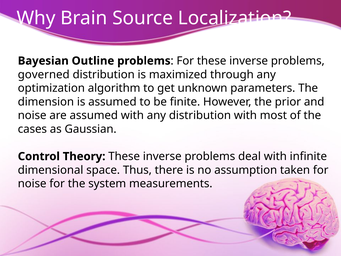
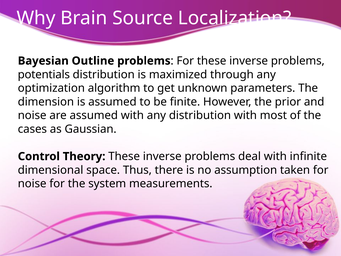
governed: governed -> potentials
